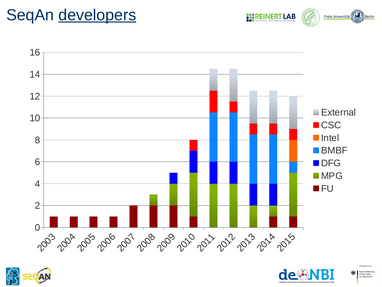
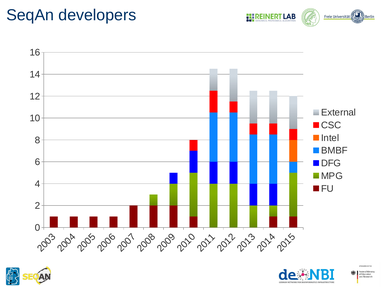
developers underline: present -> none
